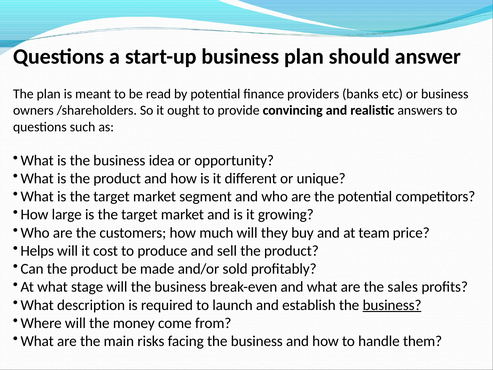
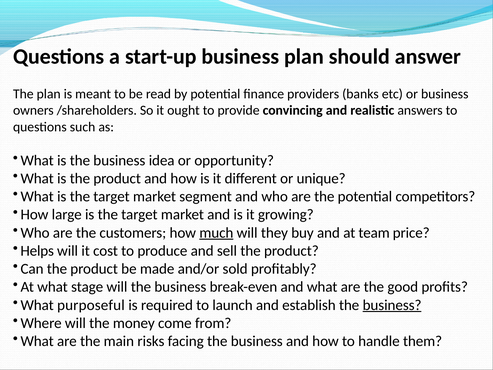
much underline: none -> present
sales: sales -> good
description: description -> purposeful
